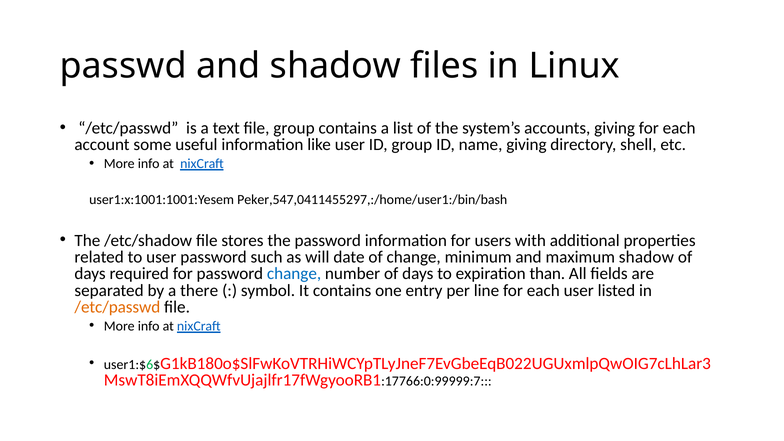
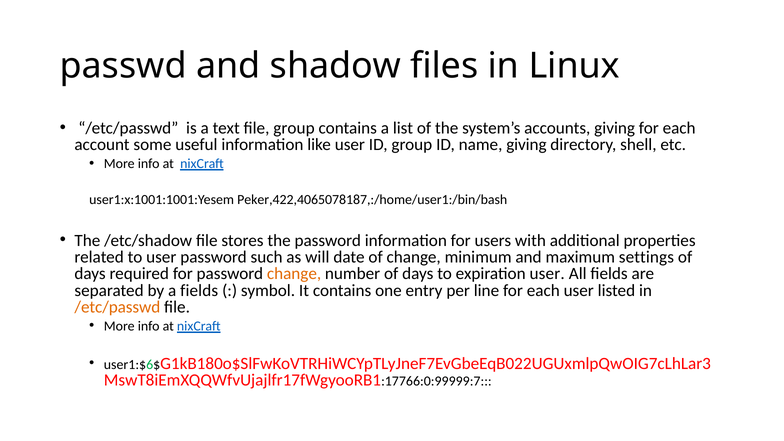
Peker,547,0411455297,:/home/user1:/bin/bash: Peker,547,0411455297,:/home/user1:/bin/bash -> Peker,422,4065078187,:/home/user1:/bin/bash
maximum shadow: shadow -> settings
change at (294, 274) colour: blue -> orange
expiration than: than -> user
a there: there -> fields
